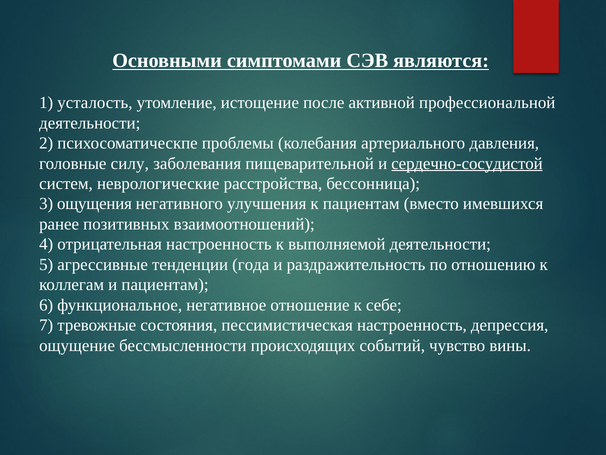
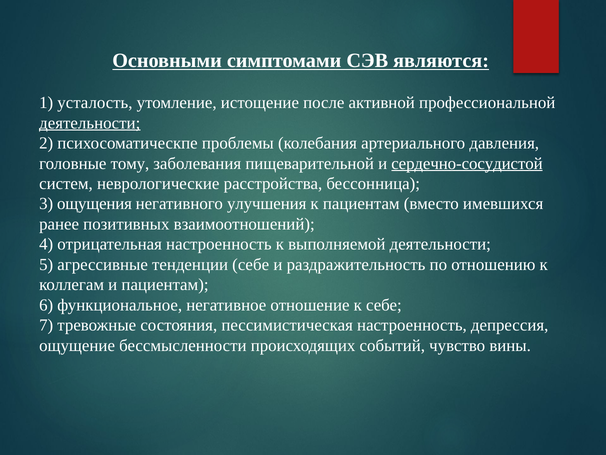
деятельности at (90, 123) underline: none -> present
силу: силу -> тому
тенденции года: года -> себе
